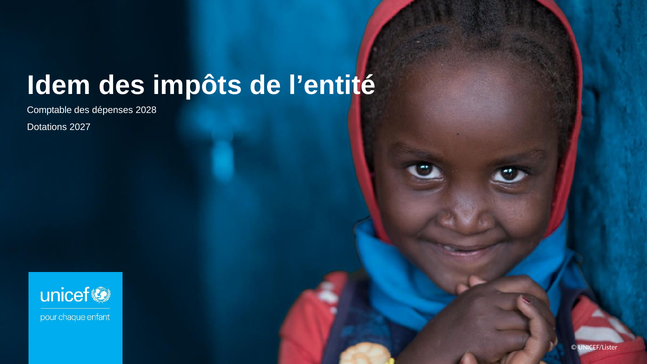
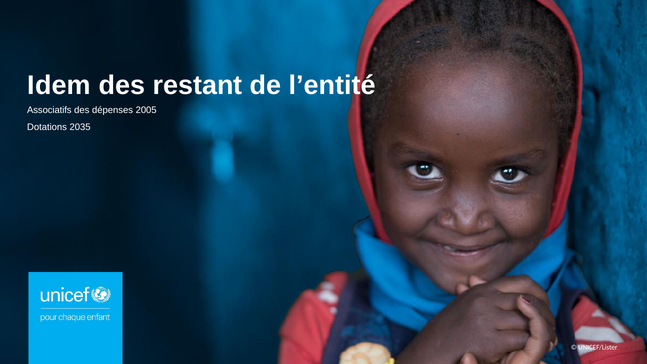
impôts: impôts -> restant
Comptable: Comptable -> Associatifs
2028: 2028 -> 2005
2027: 2027 -> 2035
